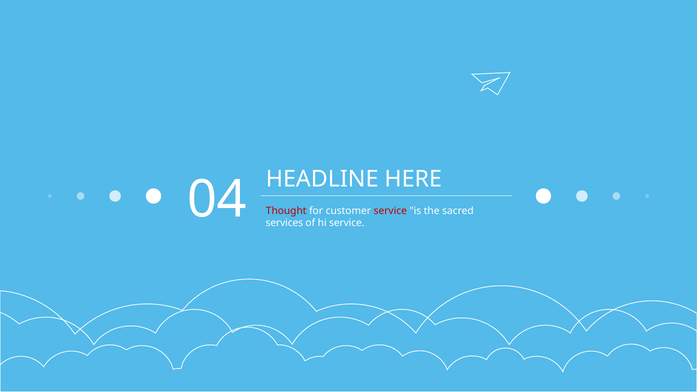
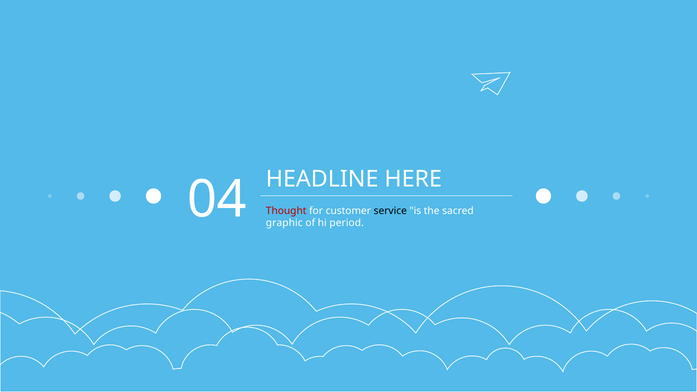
service at (390, 211) colour: red -> black
services: services -> graphic
hi service: service -> period
